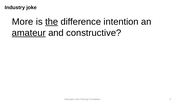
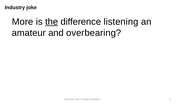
intention: intention -> listening
amateur underline: present -> none
constructive: constructive -> overbearing
